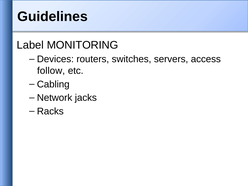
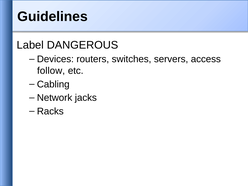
MONITORING: MONITORING -> DANGEROUS
